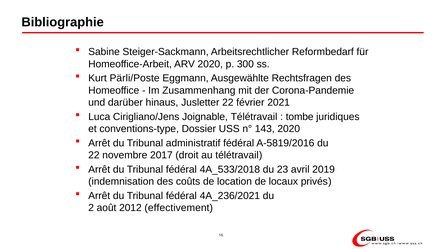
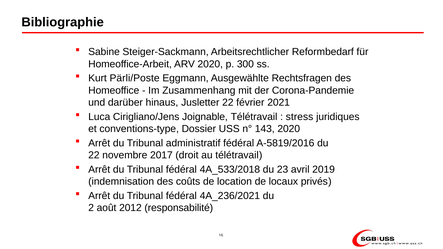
tombe: tombe -> stress
effectivement: effectivement -> responsabilité
